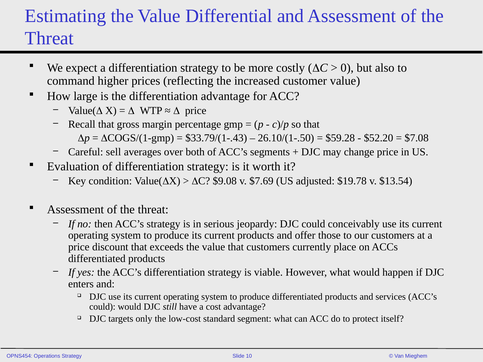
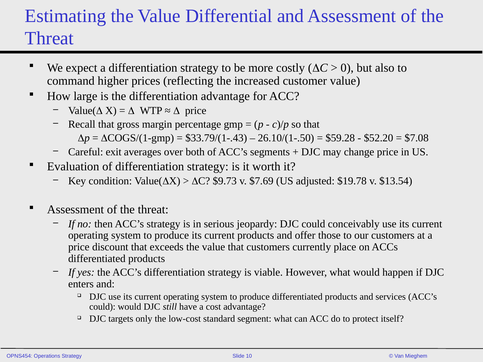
sell: sell -> exit
$9.08: $9.08 -> $9.73
